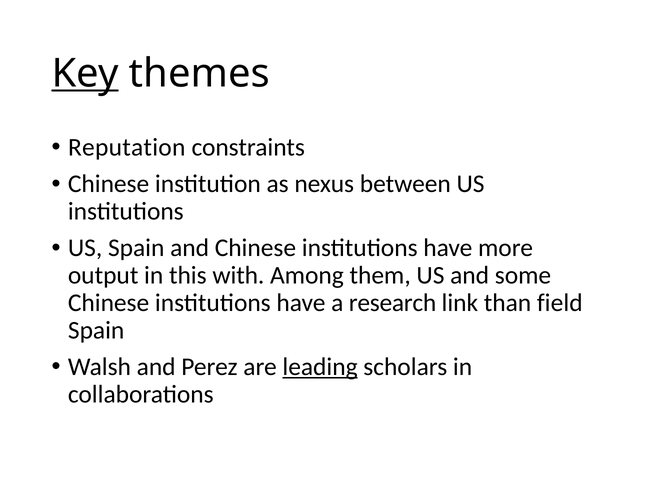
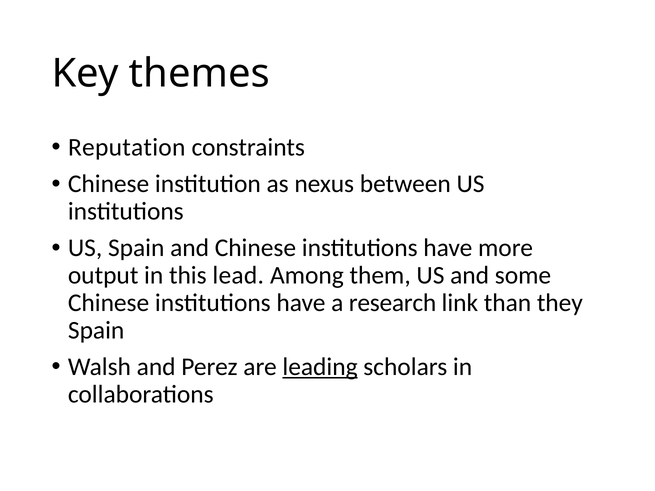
Key underline: present -> none
with: with -> lead
field: field -> they
